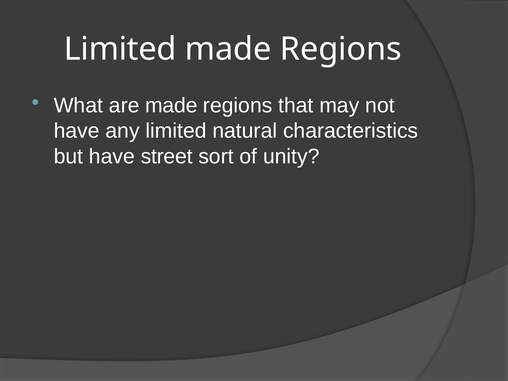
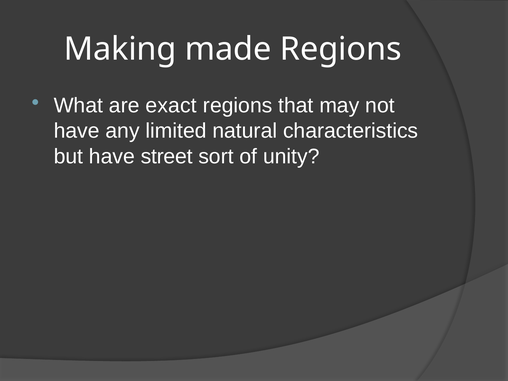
Limited at (120, 49): Limited -> Making
are made: made -> exact
